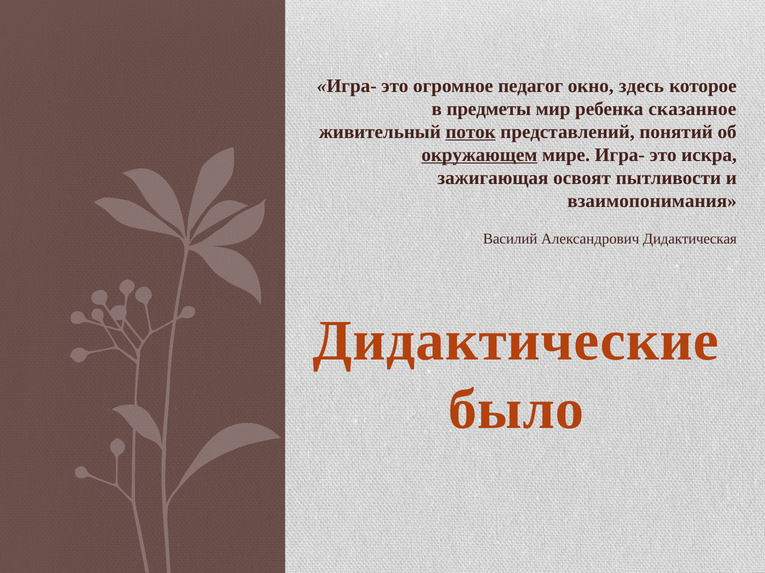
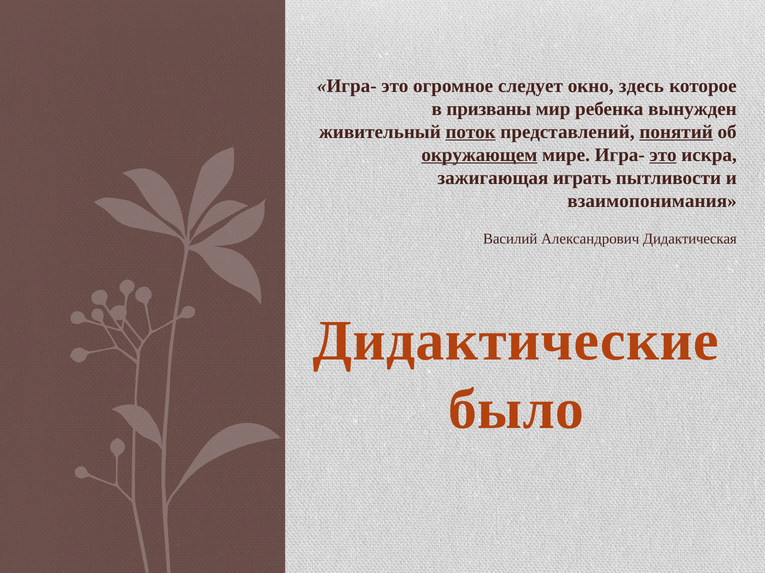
педагог: педагог -> следует
предметы: предметы -> призваны
сказанное: сказанное -> вынужден
понятий underline: none -> present
это at (663, 155) underline: none -> present
освоят: освоят -> играть
